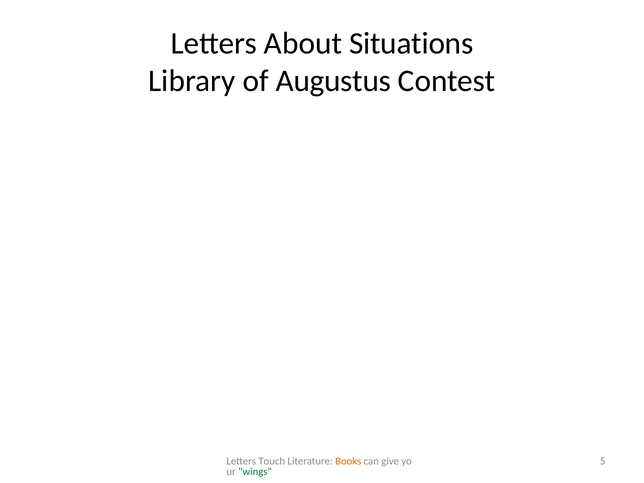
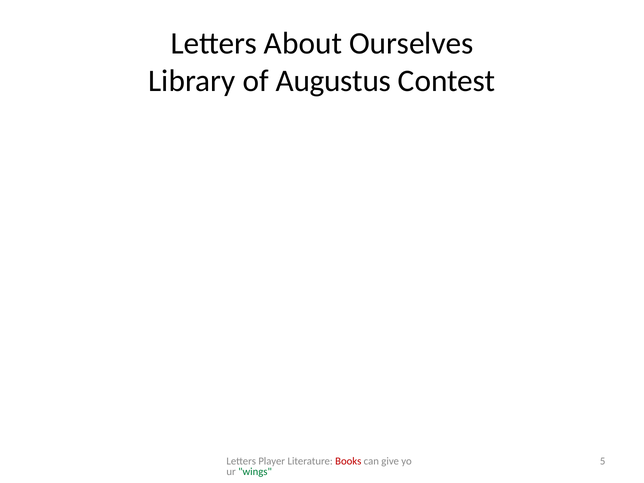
Situations: Situations -> Ourselves
Touch: Touch -> Player
Books colour: orange -> red
